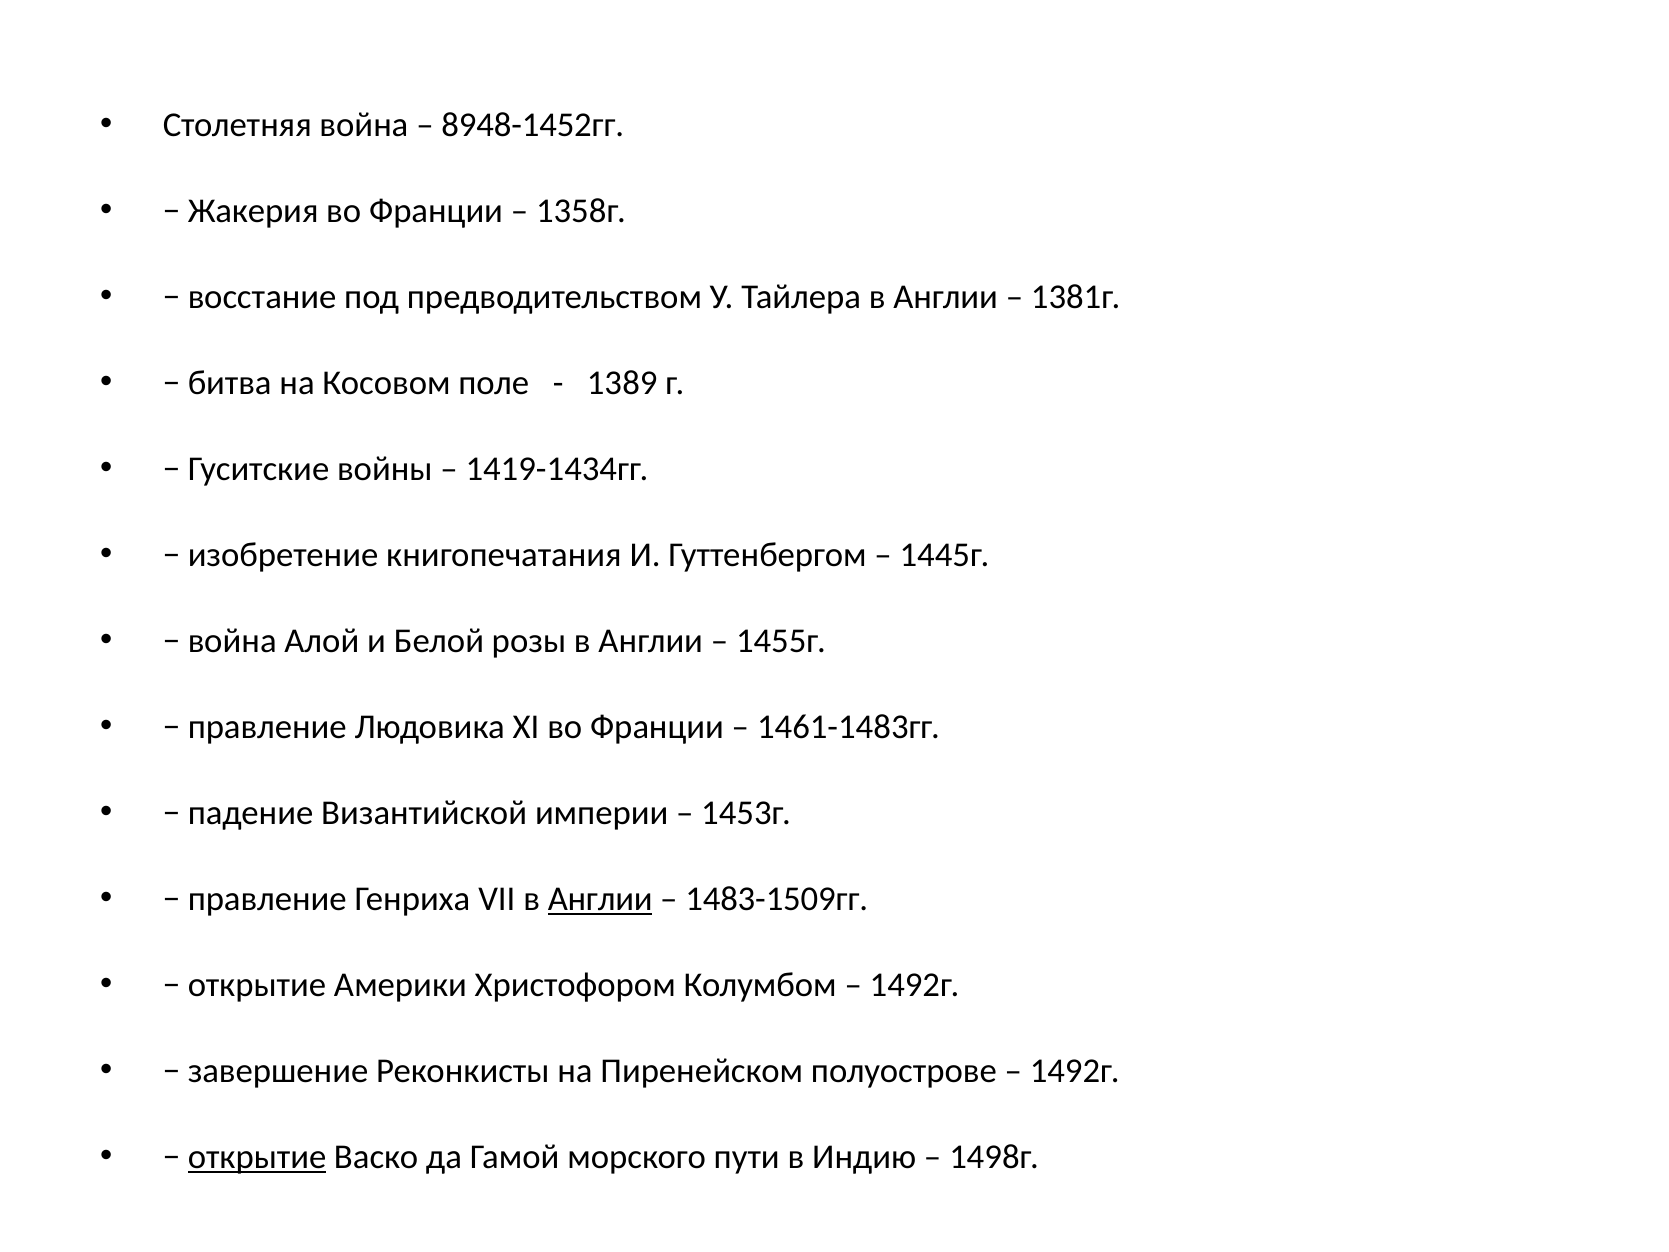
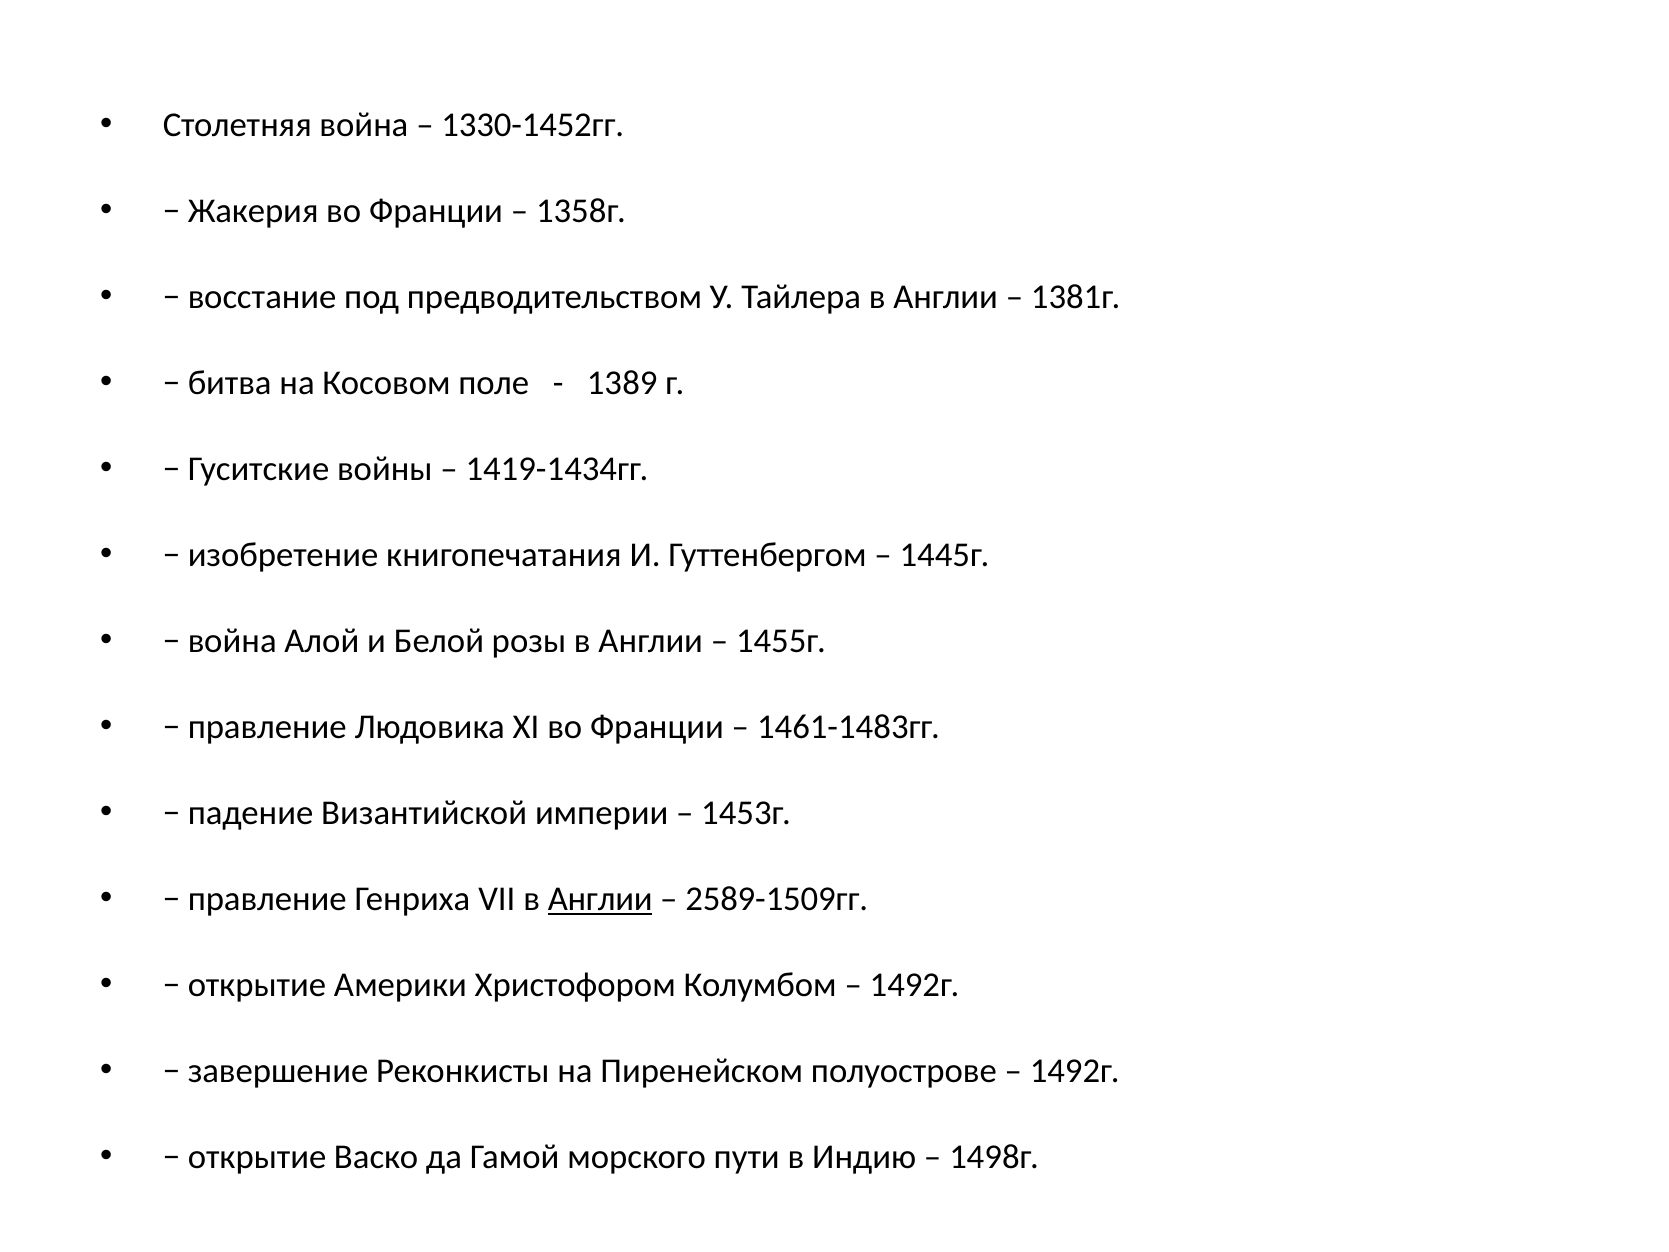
8948-1452гг: 8948-1452гг -> 1330-1452гг
1483-1509гг: 1483-1509гг -> 2589-1509гг
открытие at (257, 1157) underline: present -> none
